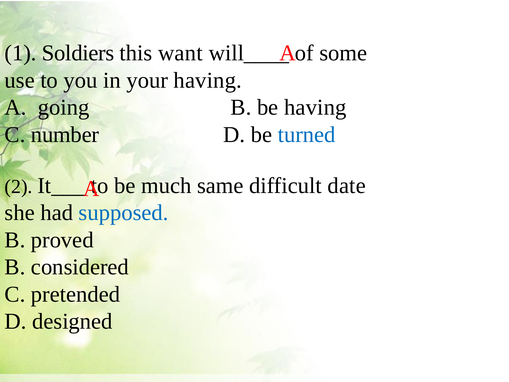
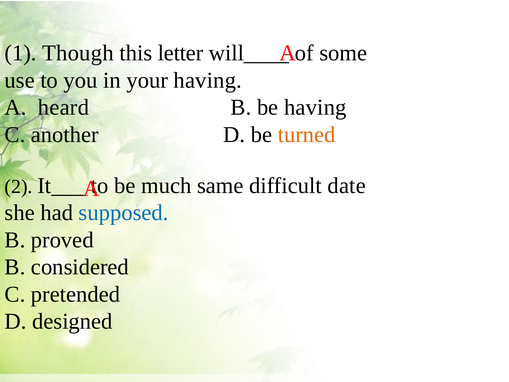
Soldiers: Soldiers -> Though
want: want -> letter
going: going -> heard
number: number -> another
turned colour: blue -> orange
